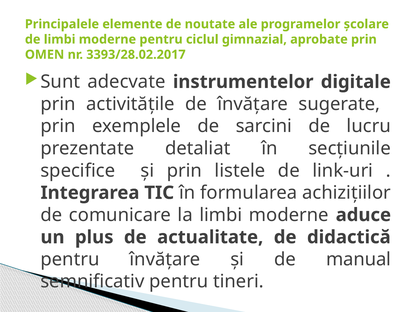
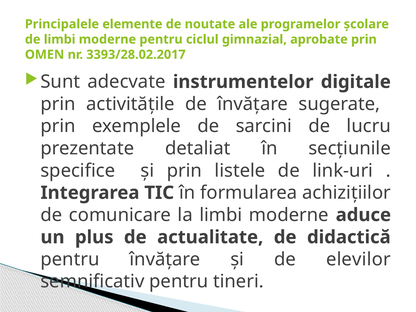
manual: manual -> elevilor
